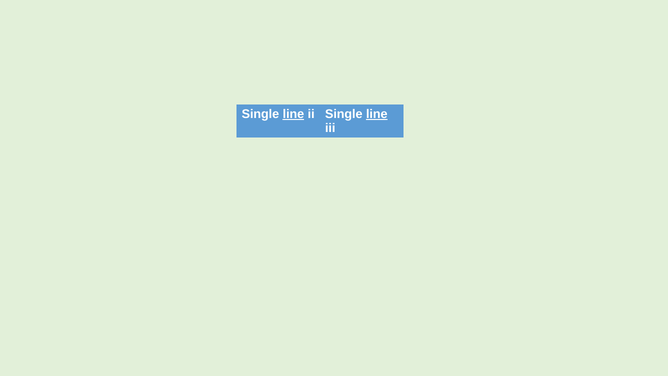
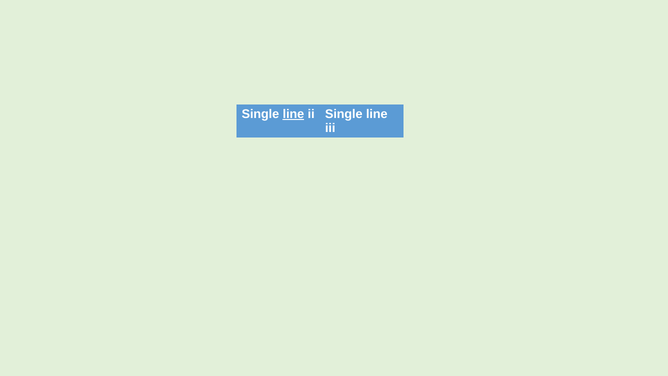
line at (377, 114) underline: present -> none
